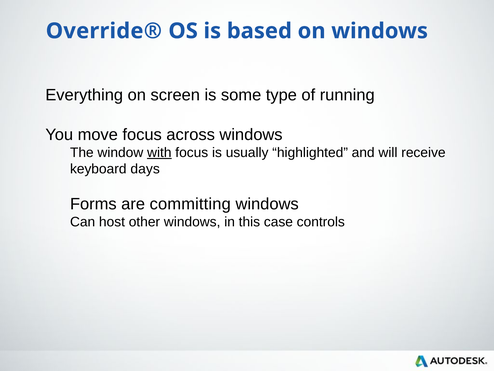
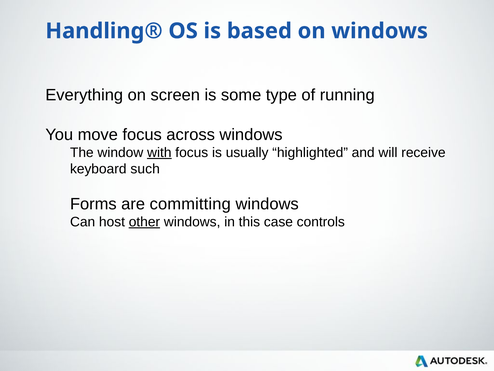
Override®: Override® -> Handling®
days: days -> such
other underline: none -> present
